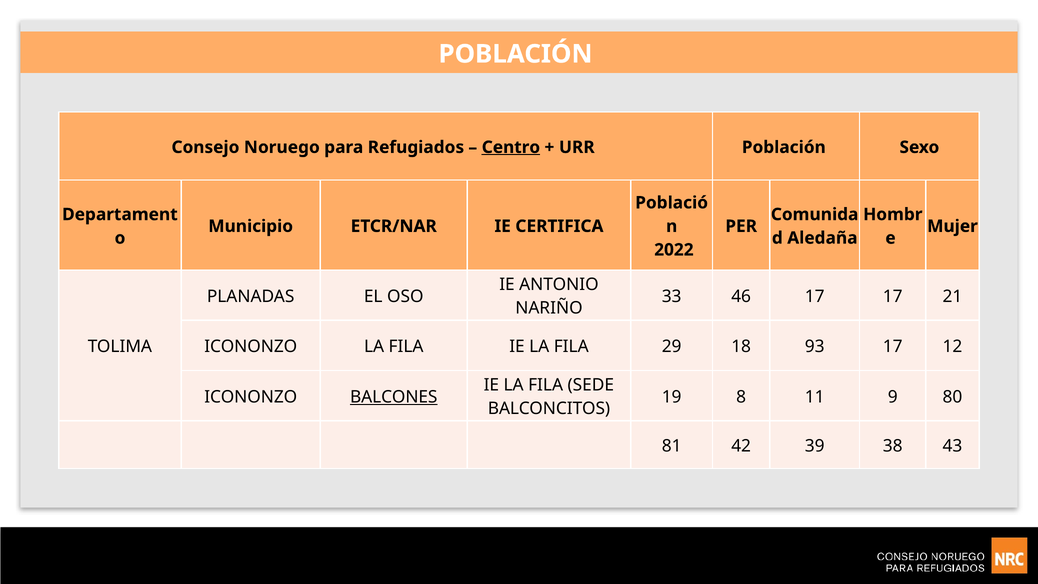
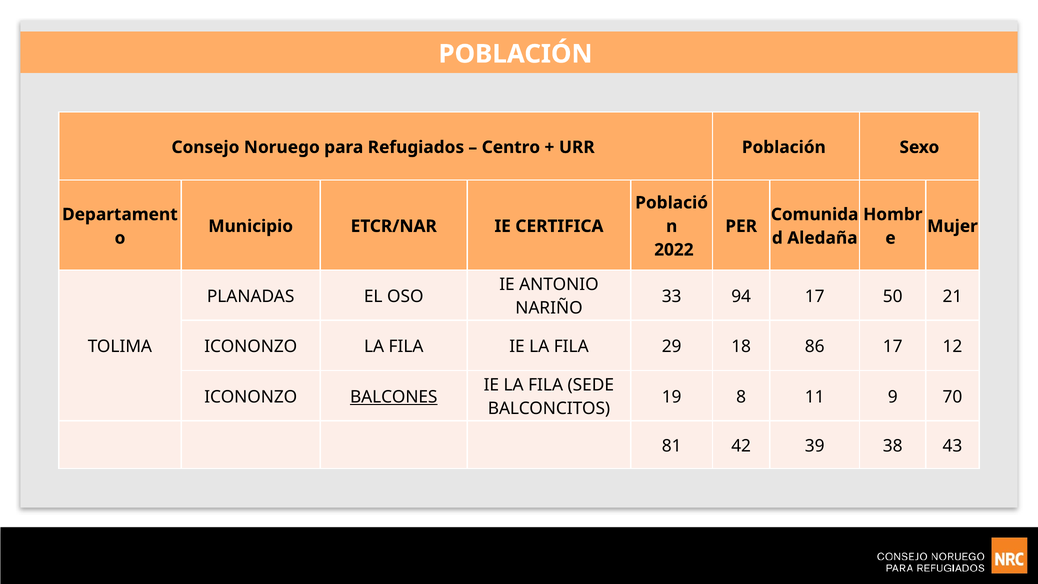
Centro underline: present -> none
46: 46 -> 94
17 17: 17 -> 50
93: 93 -> 86
80: 80 -> 70
